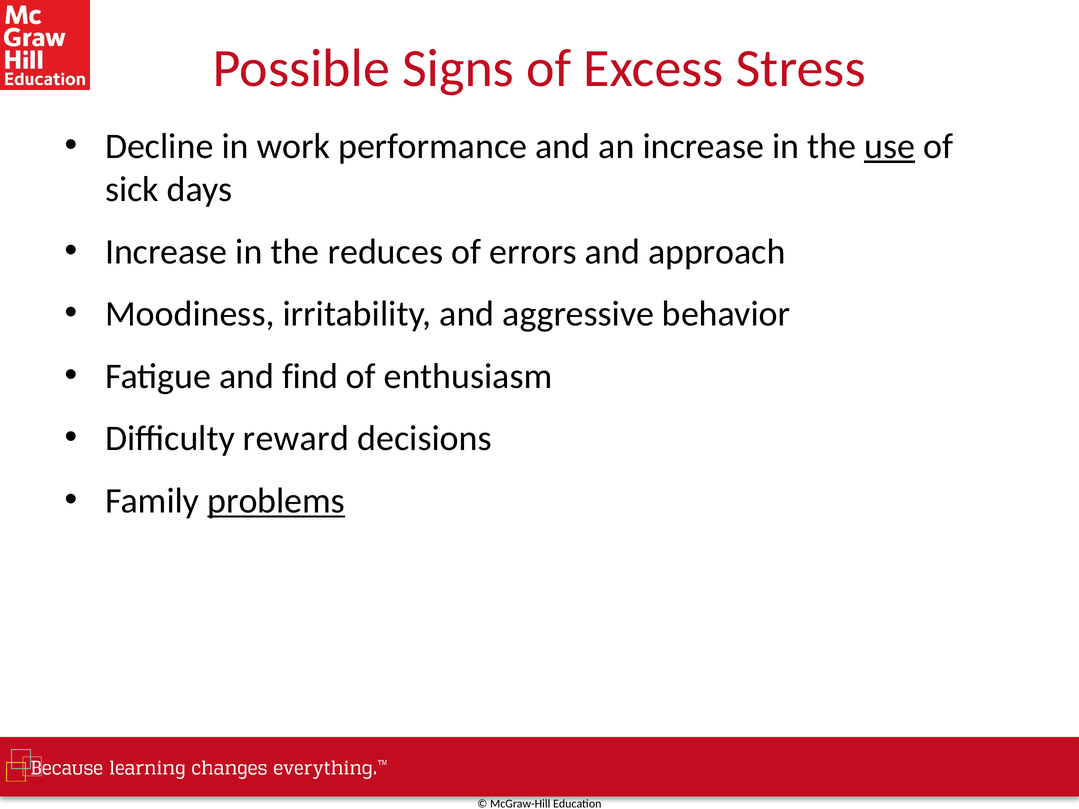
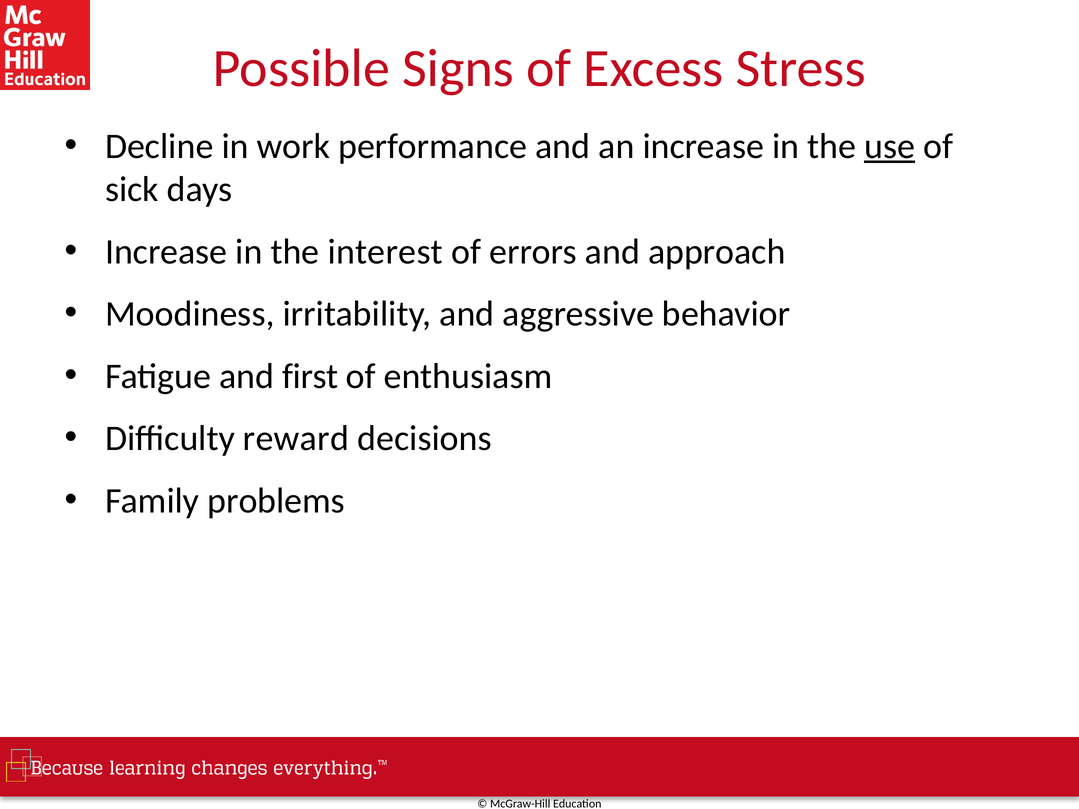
reduces: reduces -> interest
find: find -> first
problems underline: present -> none
